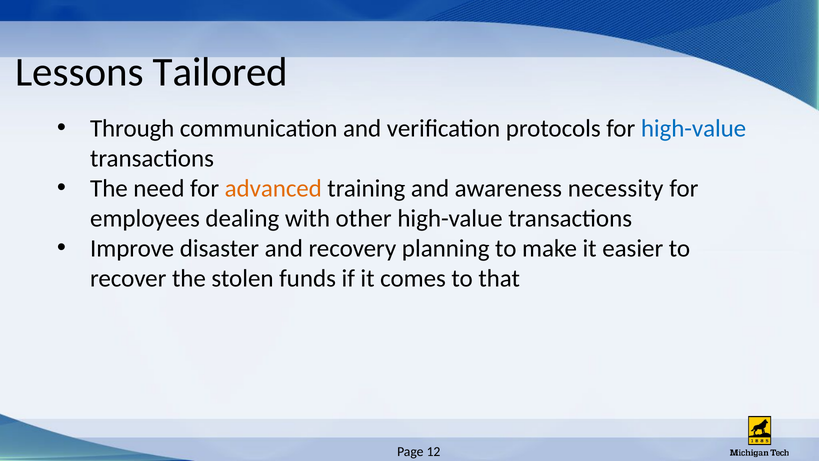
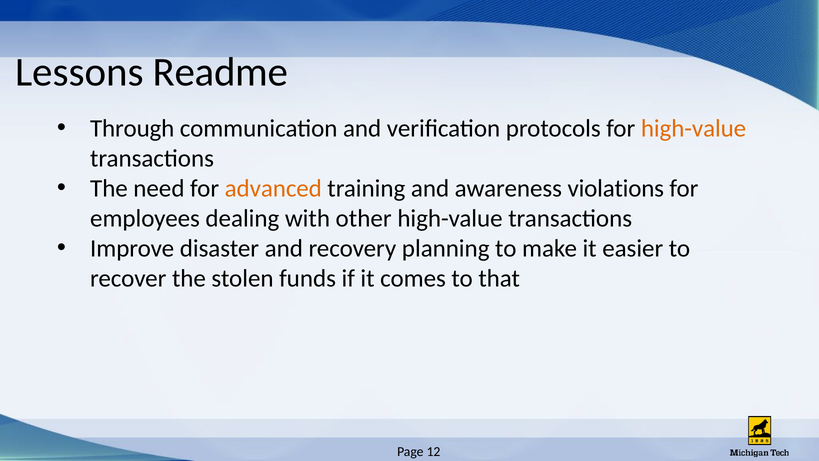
Tailored: Tailored -> Readme
high-value at (694, 128) colour: blue -> orange
necessity: necessity -> violations
